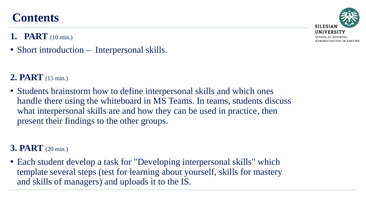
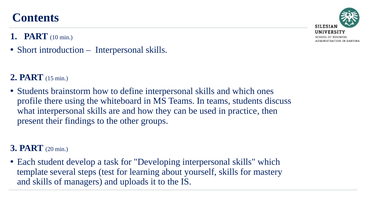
handle: handle -> profile
